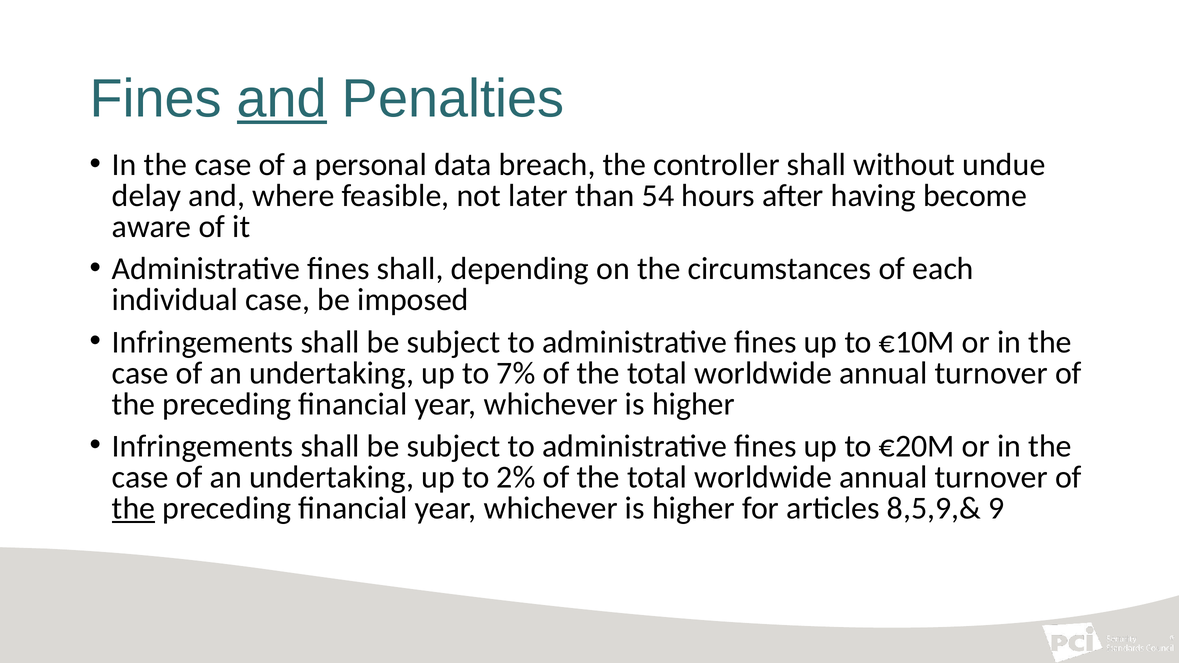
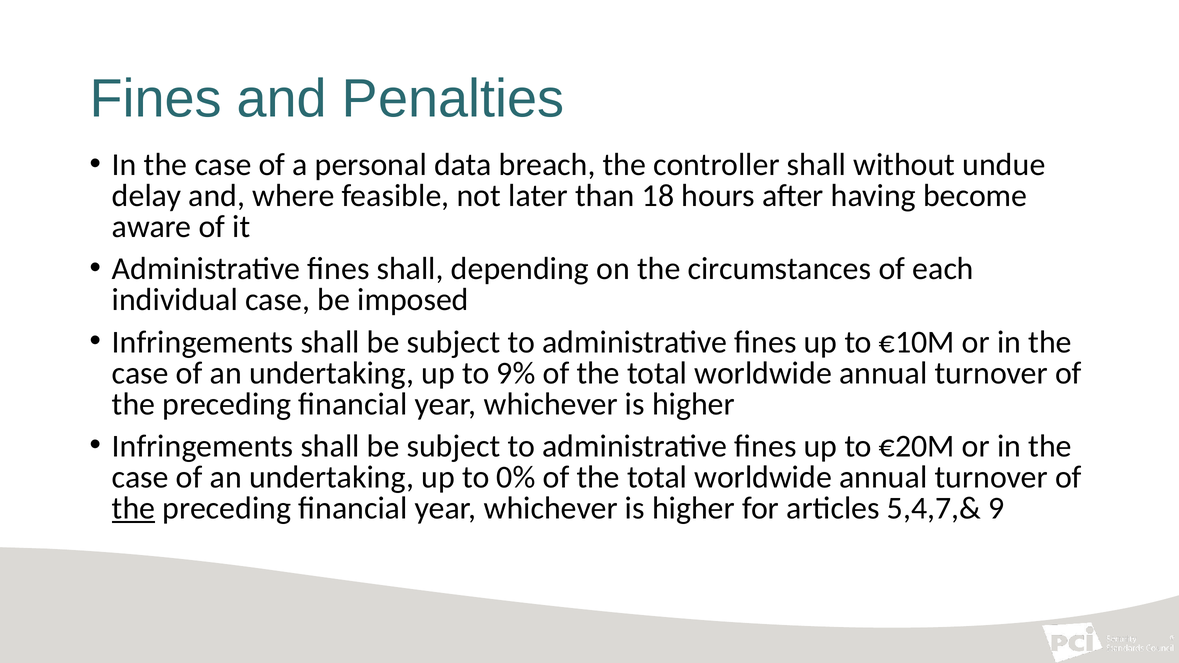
and at (282, 99) underline: present -> none
than 54: 54 -> 18
7%: 7% -> 9%
2%: 2% -> 0%
8,5,9,&: 8,5,9,& -> 5,4,7,&
